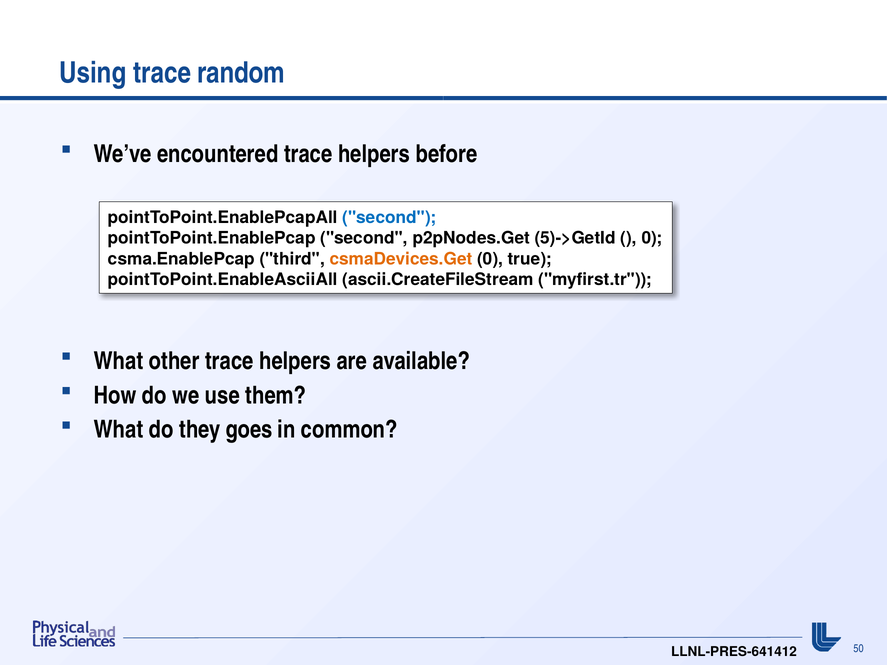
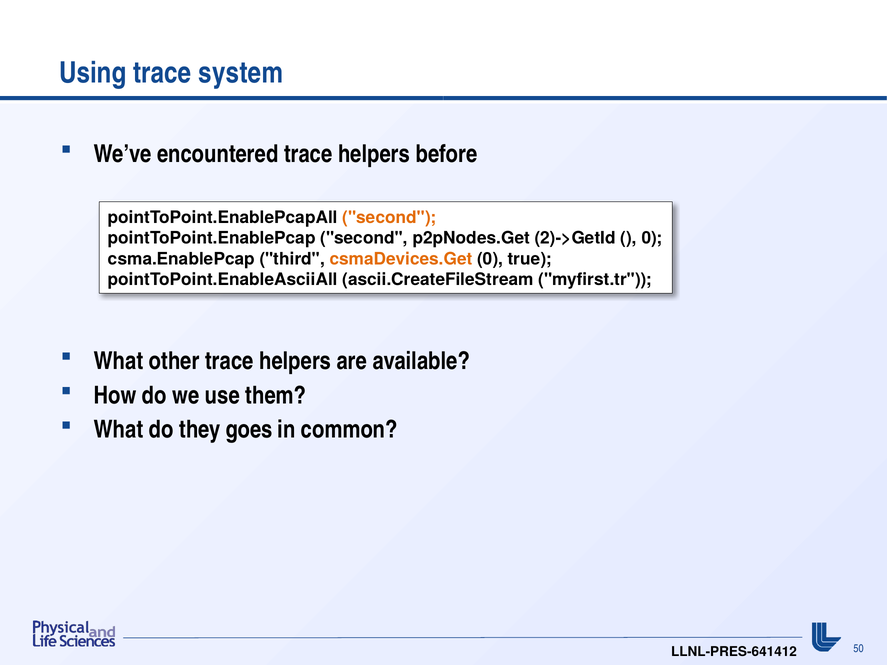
random: random -> system
second at (389, 218) colour: blue -> orange
5)->GetId: 5)->GetId -> 2)->GetId
